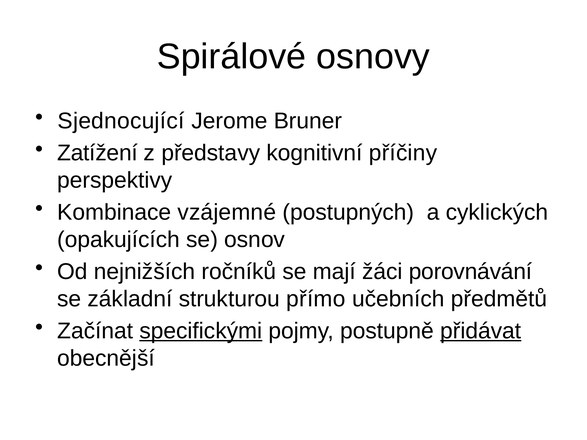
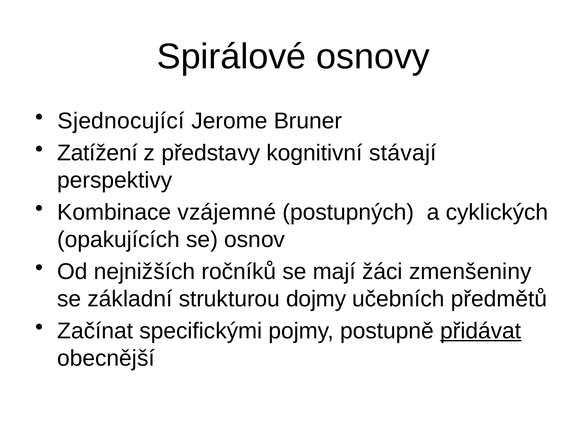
příčiny: příčiny -> stávají
porovnávání: porovnávání -> zmenšeniny
přímo: přímo -> dojmy
specifickými underline: present -> none
